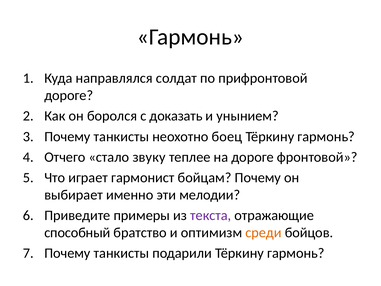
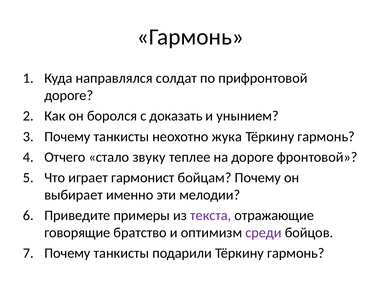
боец: боец -> жука
способный: способный -> говорящие
среди colour: orange -> purple
